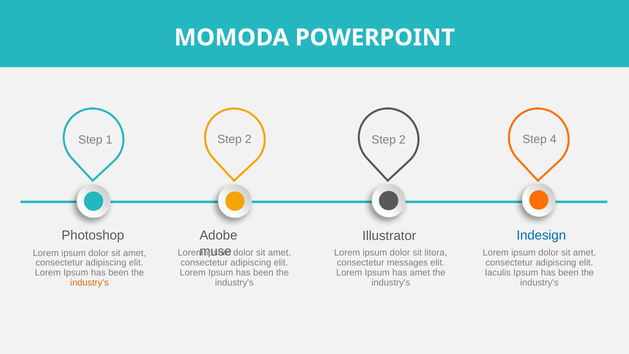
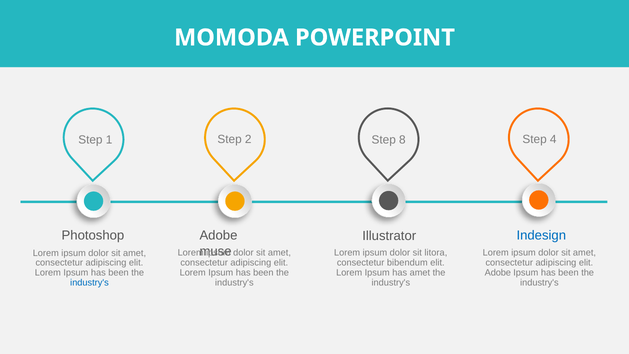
2 Step 2: 2 -> 8
messages: messages -> bibendum
Iaculis at (498, 272): Iaculis -> Adobe
industry's at (89, 283) colour: orange -> blue
